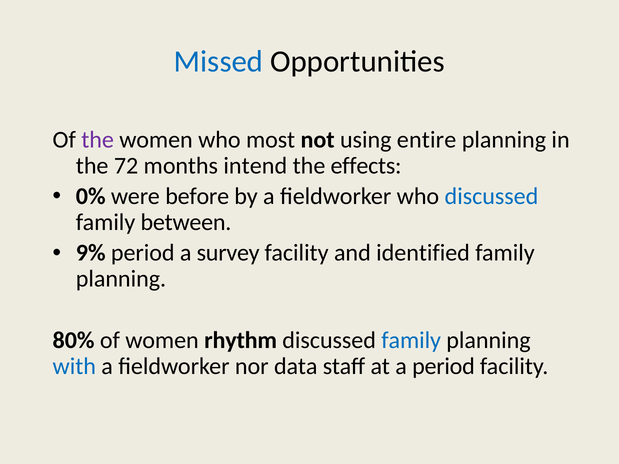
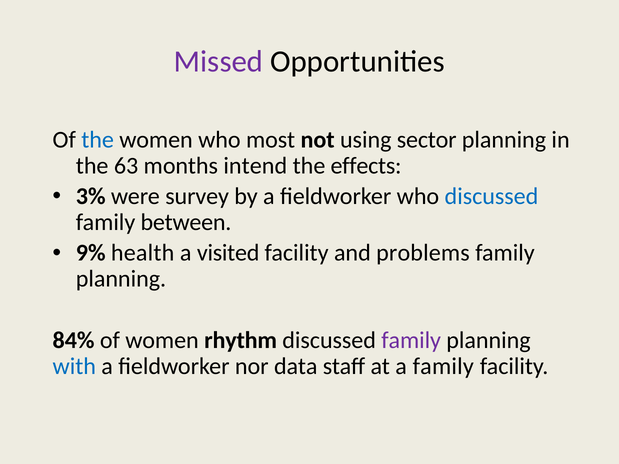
Missed colour: blue -> purple
the at (98, 140) colour: purple -> blue
entire: entire -> sector
72: 72 -> 63
0%: 0% -> 3%
before: before -> survey
9% period: period -> health
survey: survey -> visited
identified: identified -> problems
80%: 80% -> 84%
family at (411, 341) colour: blue -> purple
a period: period -> family
